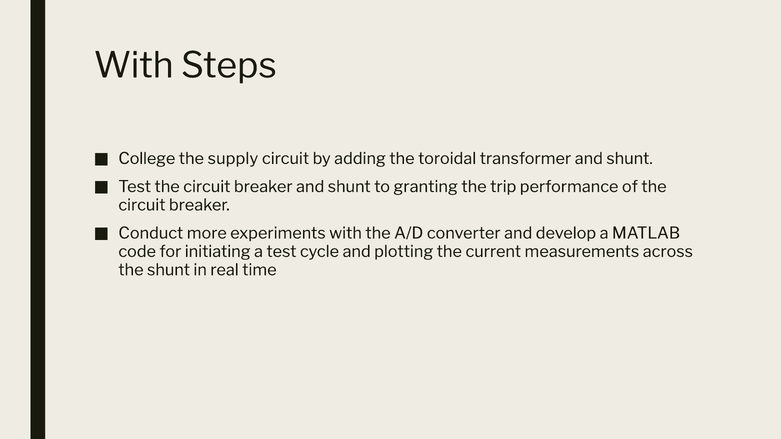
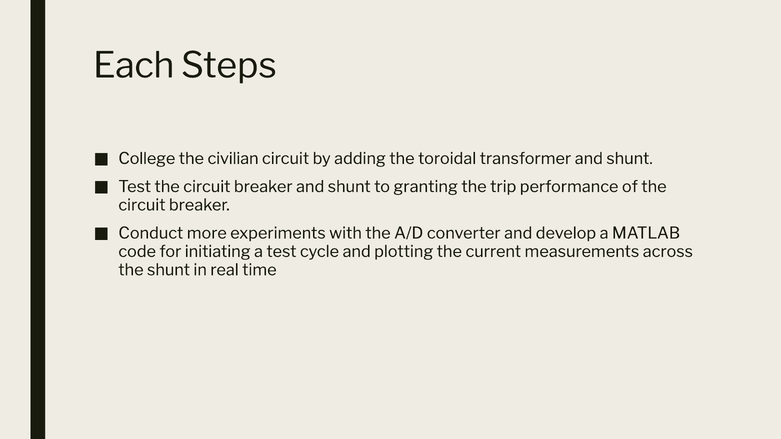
With at (134, 66): With -> Each
supply: supply -> civilian
